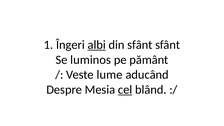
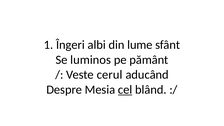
albi underline: present -> none
din sfânt: sfânt -> lume
lume: lume -> cerul
